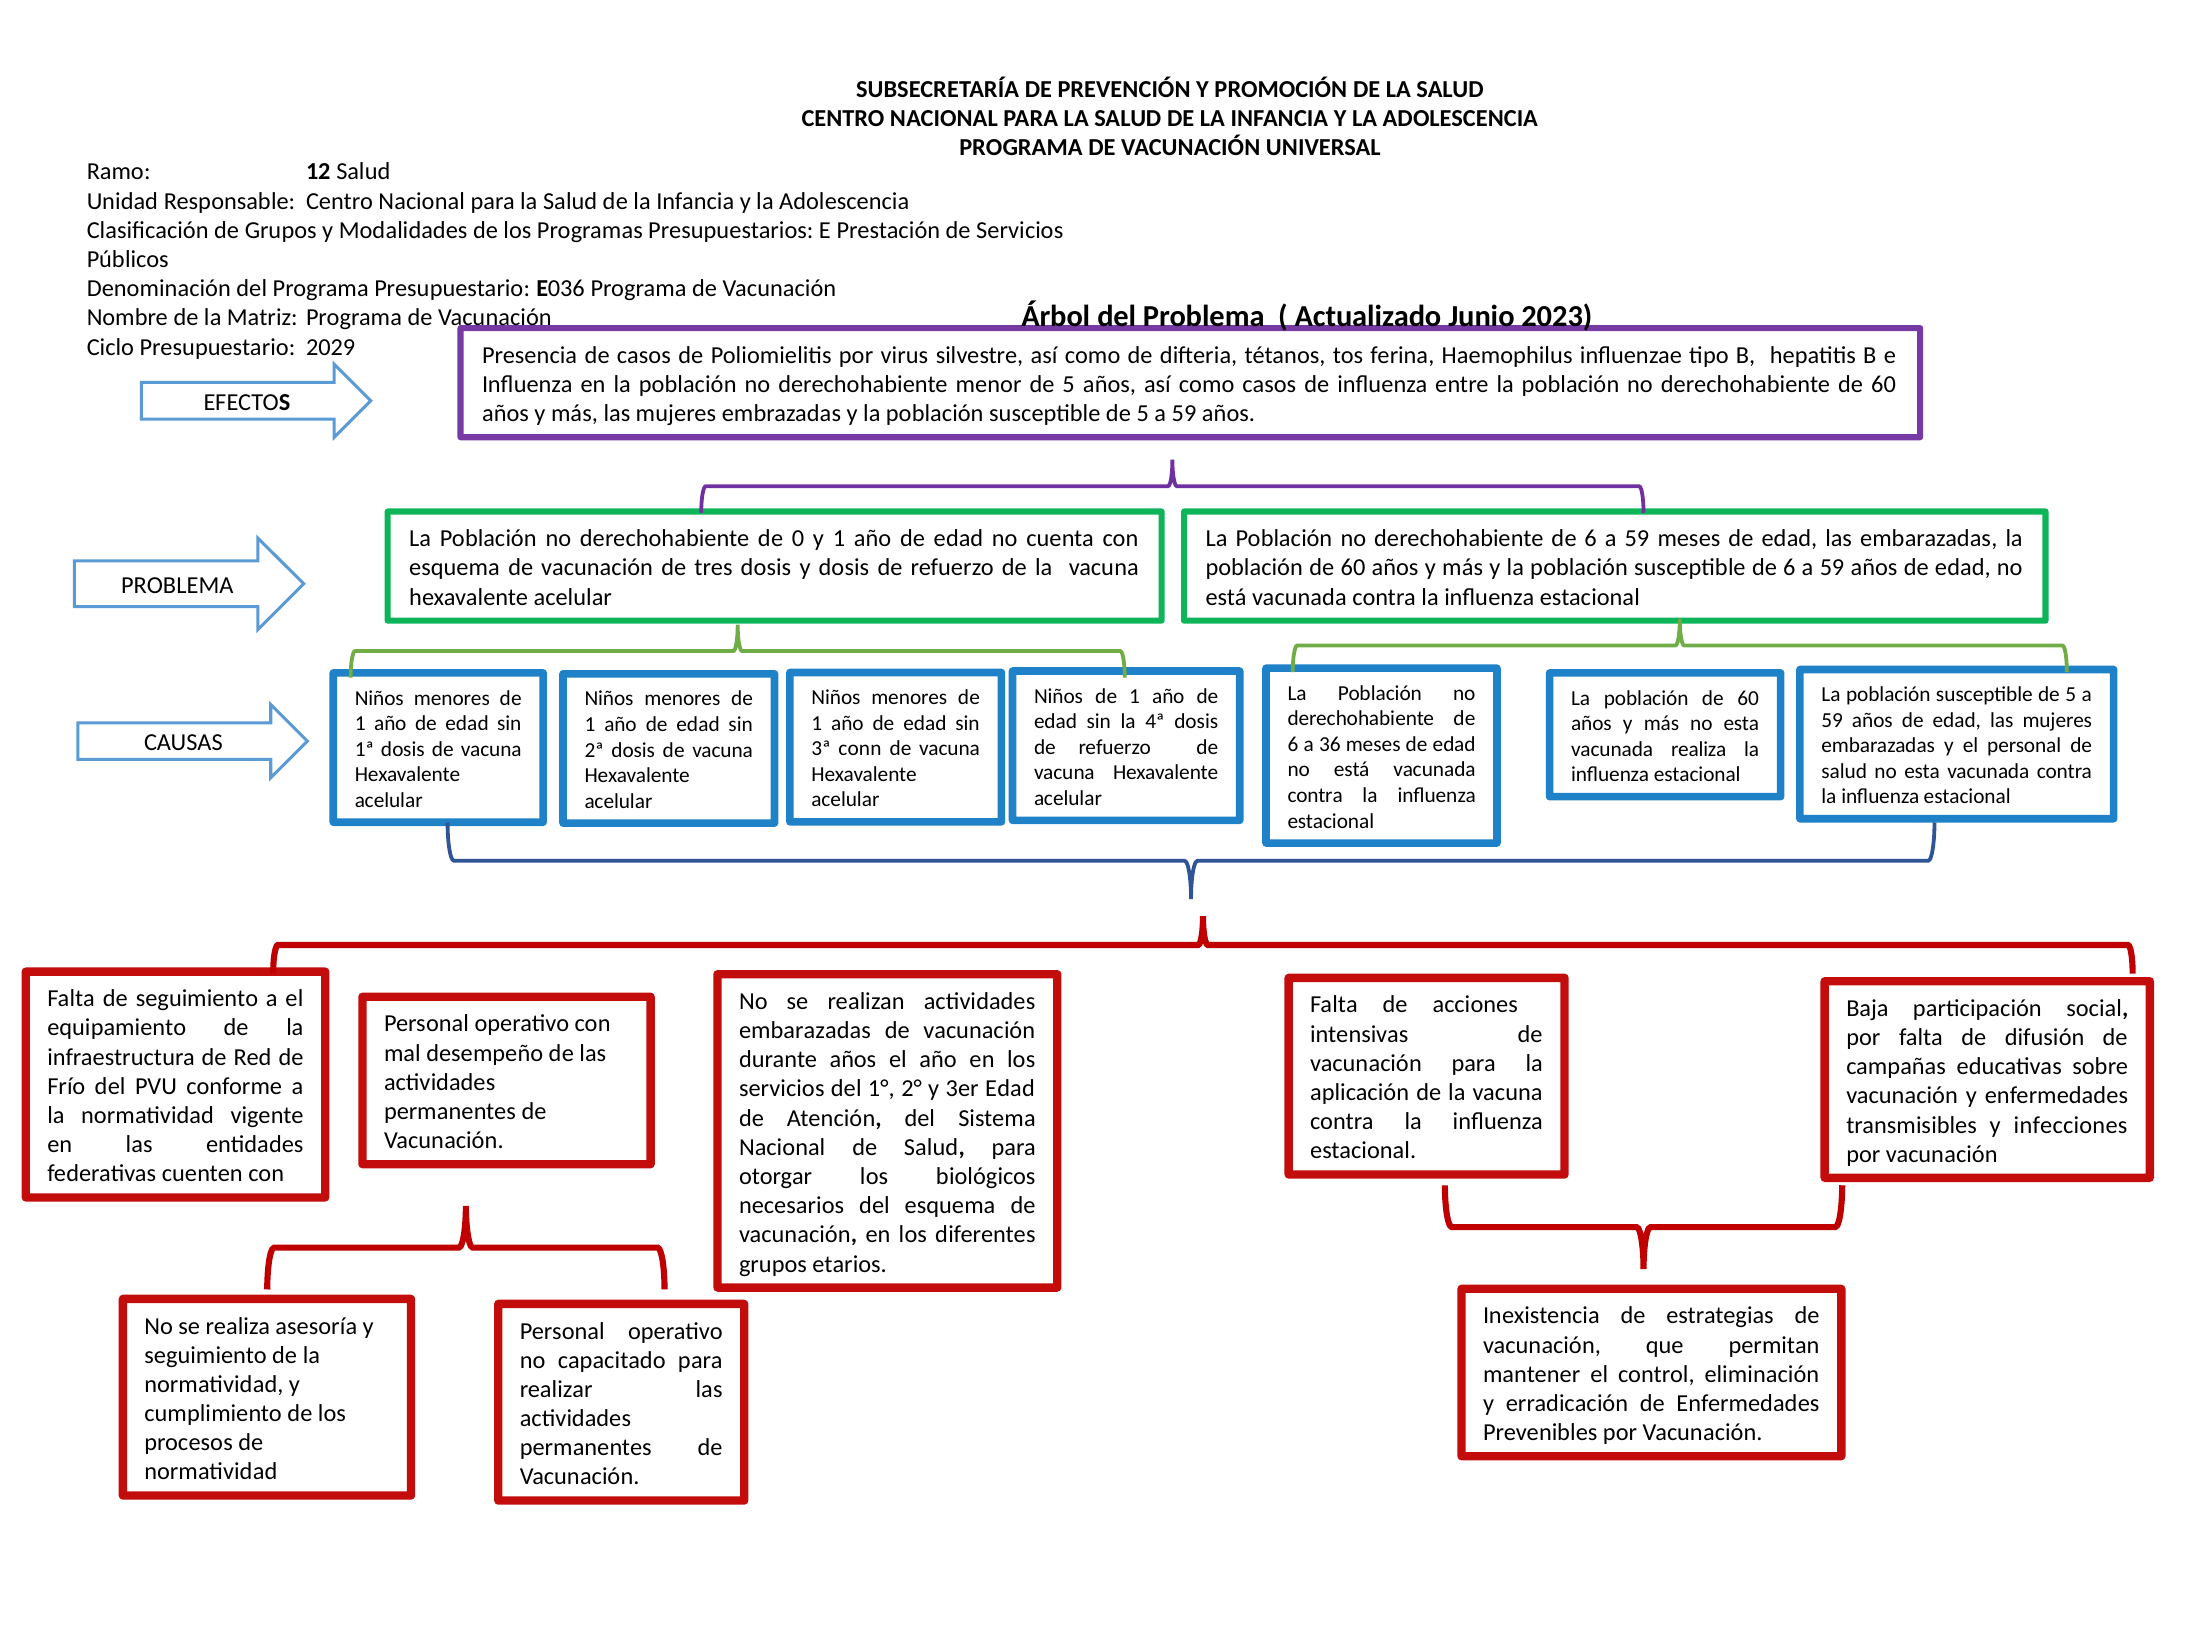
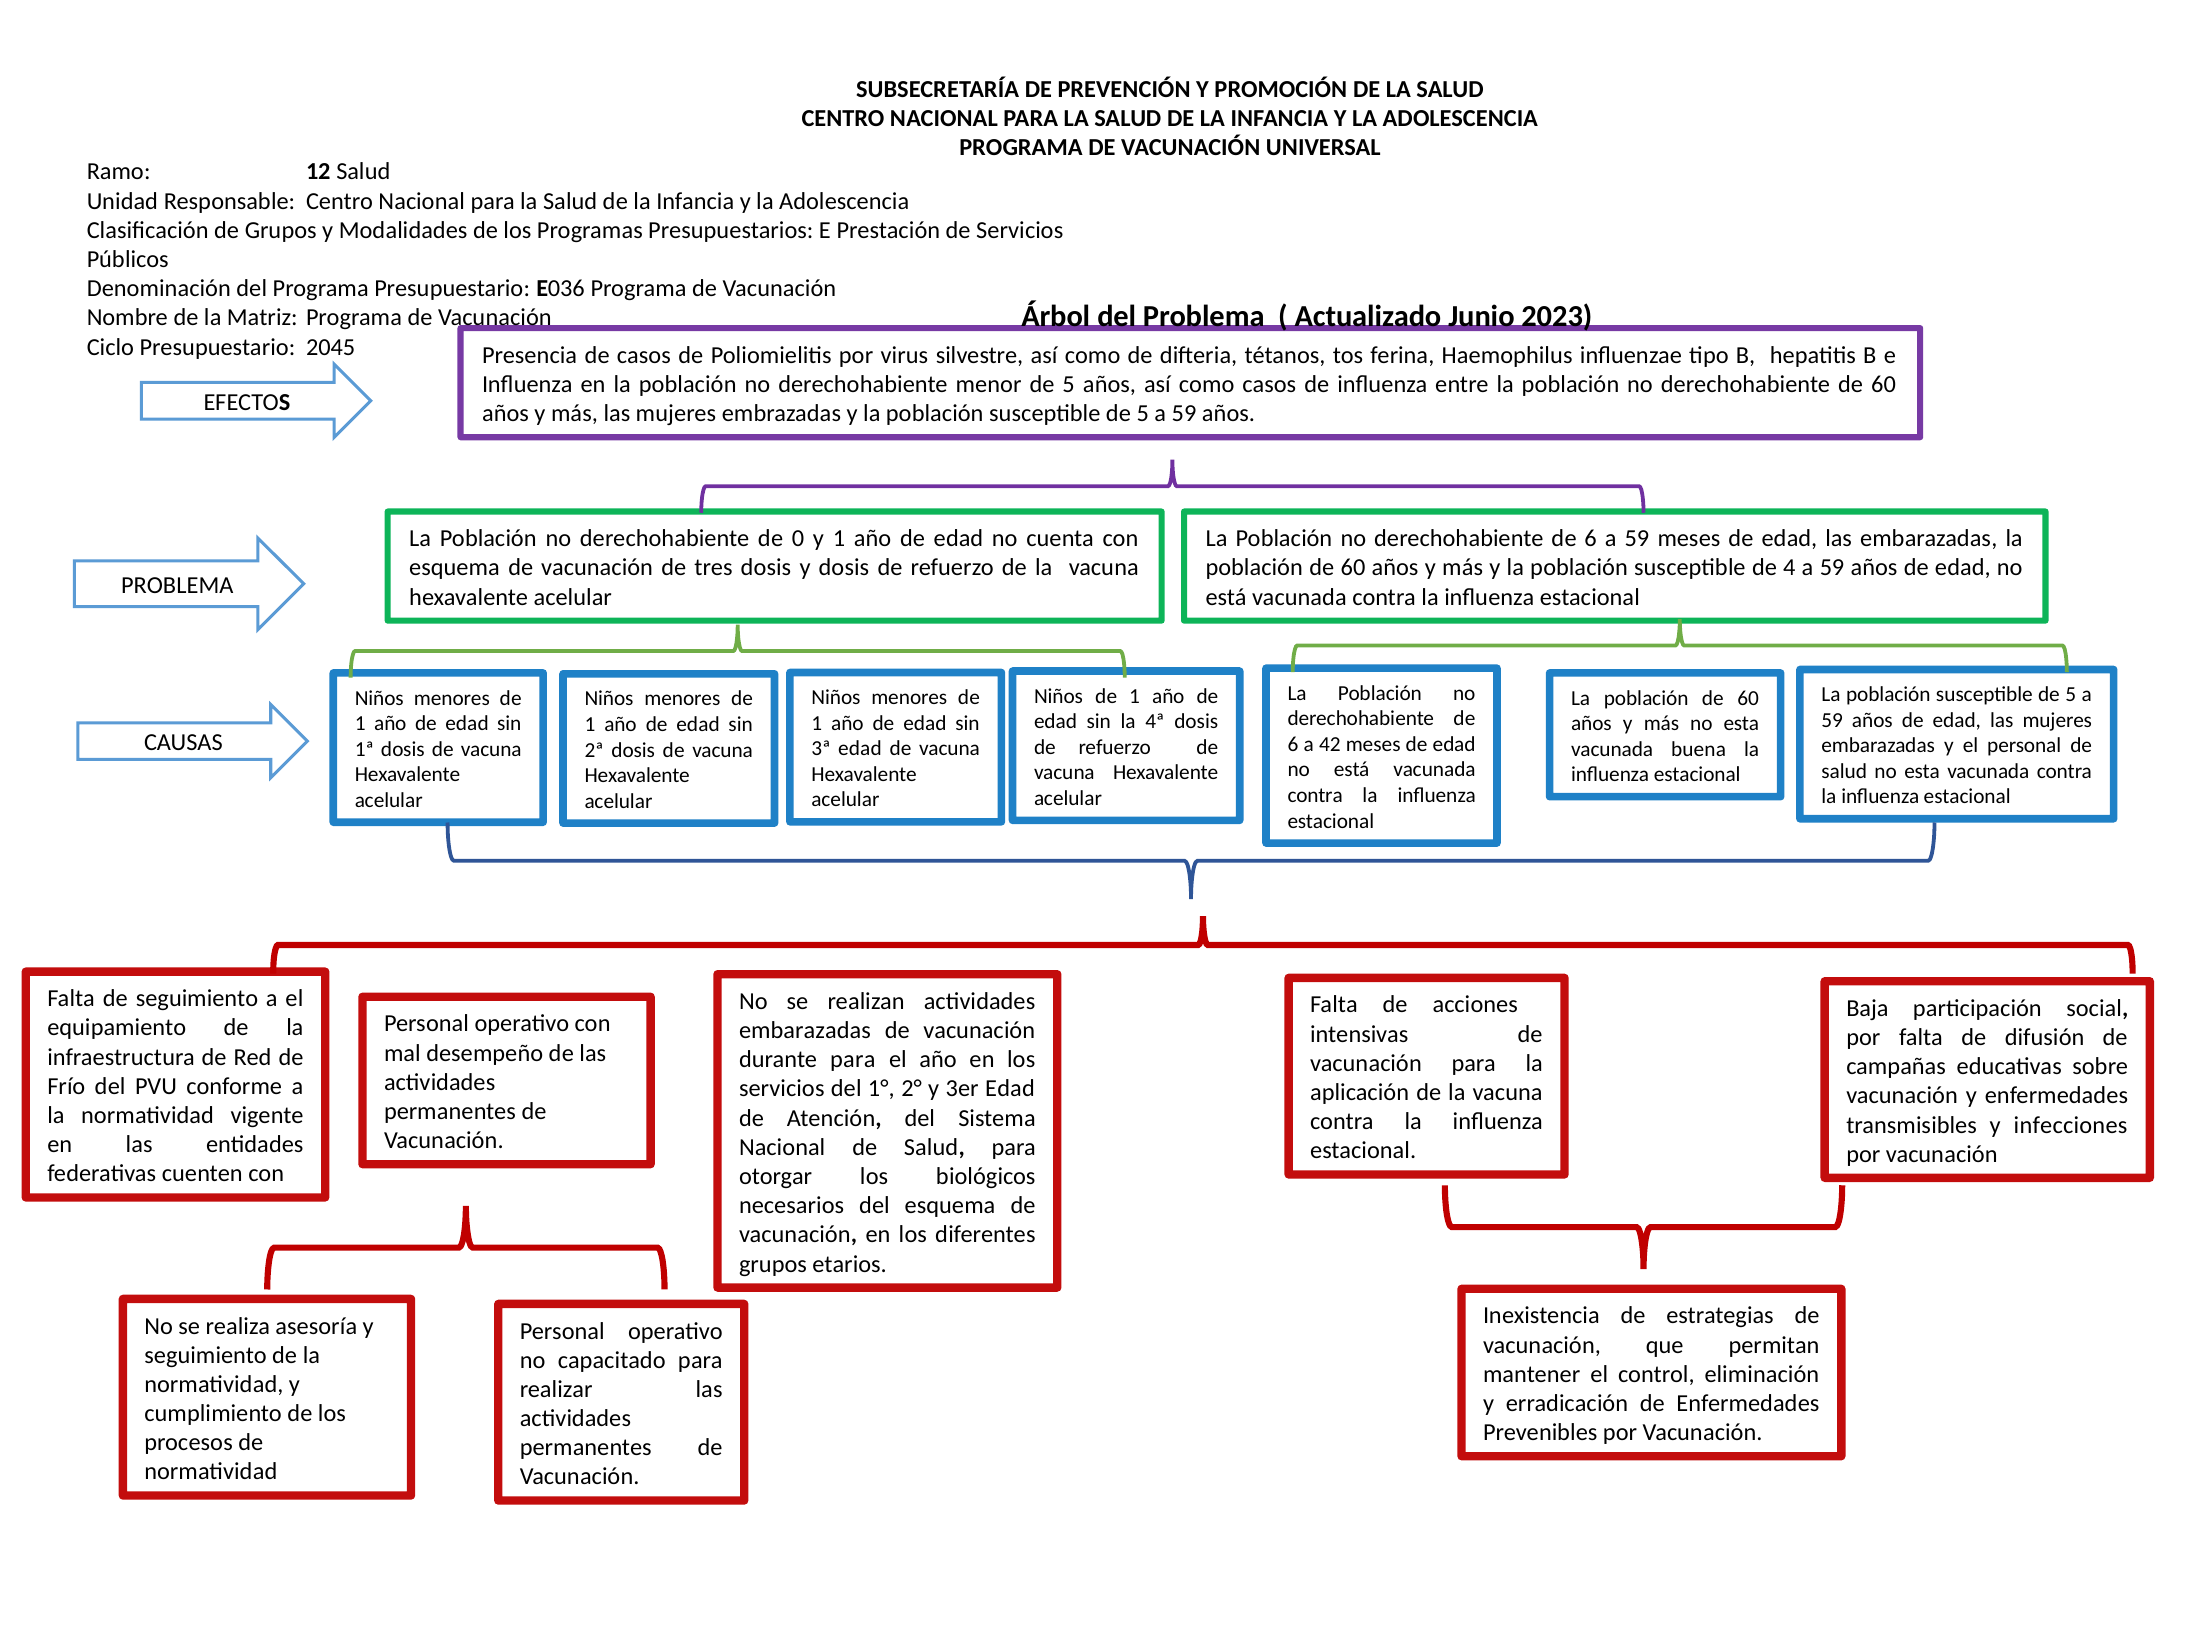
2029: 2029 -> 2045
susceptible de 6: 6 -> 4
36: 36 -> 42
3ª conn: conn -> edad
vacunada realiza: realiza -> buena
durante años: años -> para
